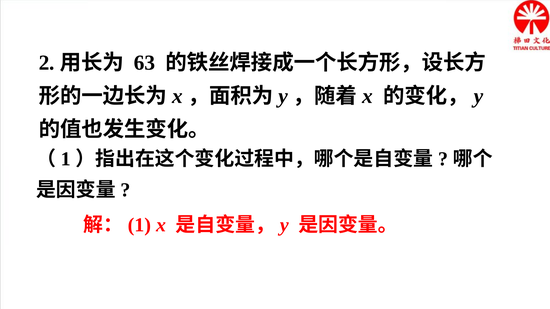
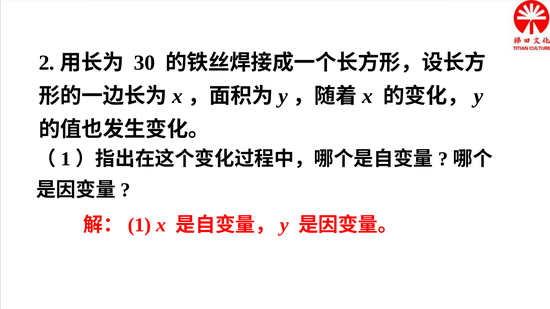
63: 63 -> 30
